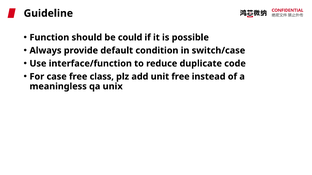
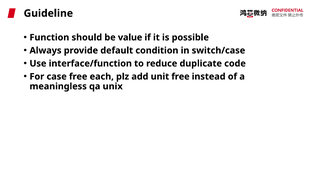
could: could -> value
class: class -> each
